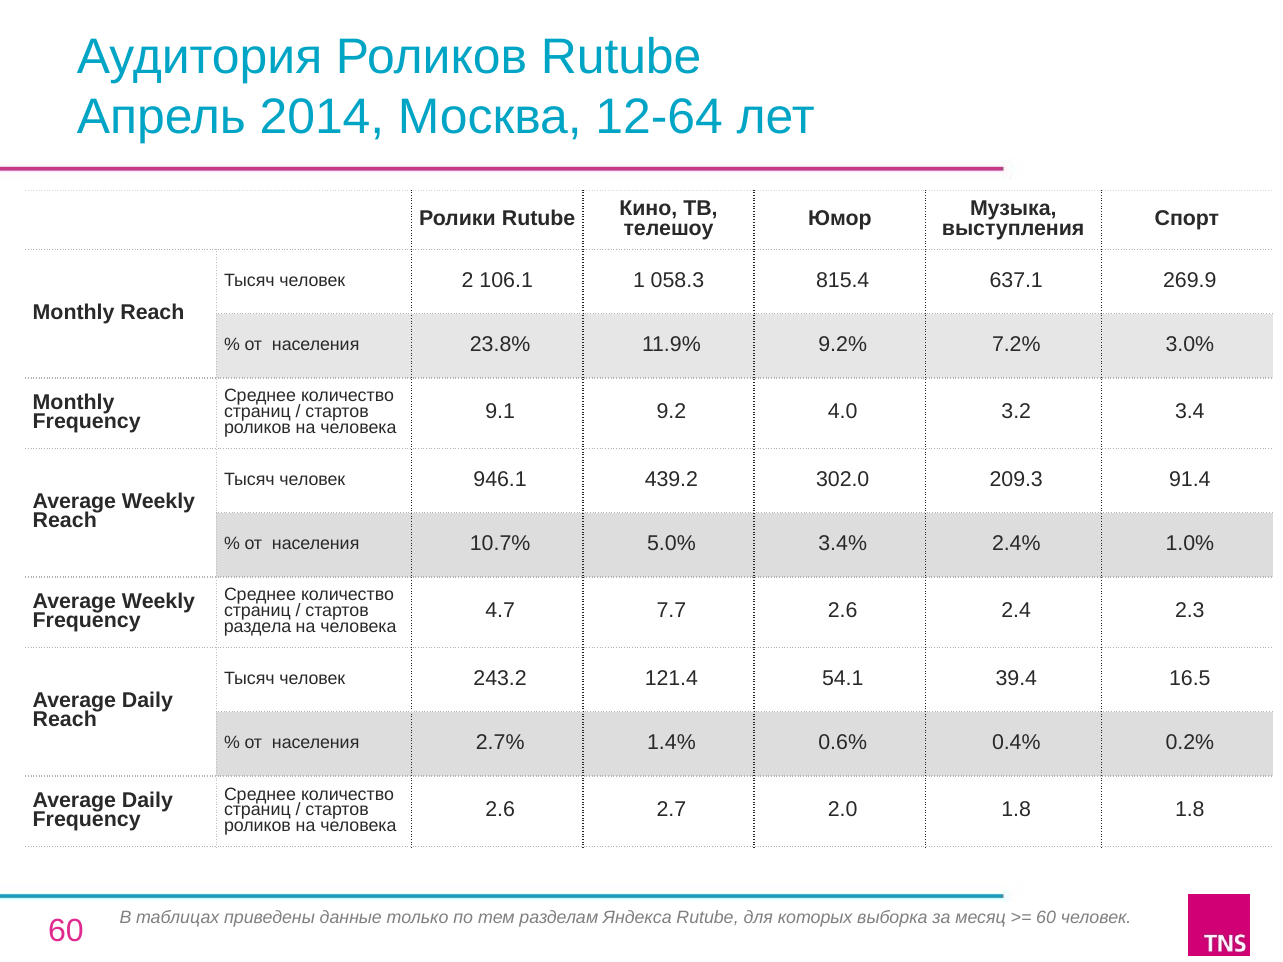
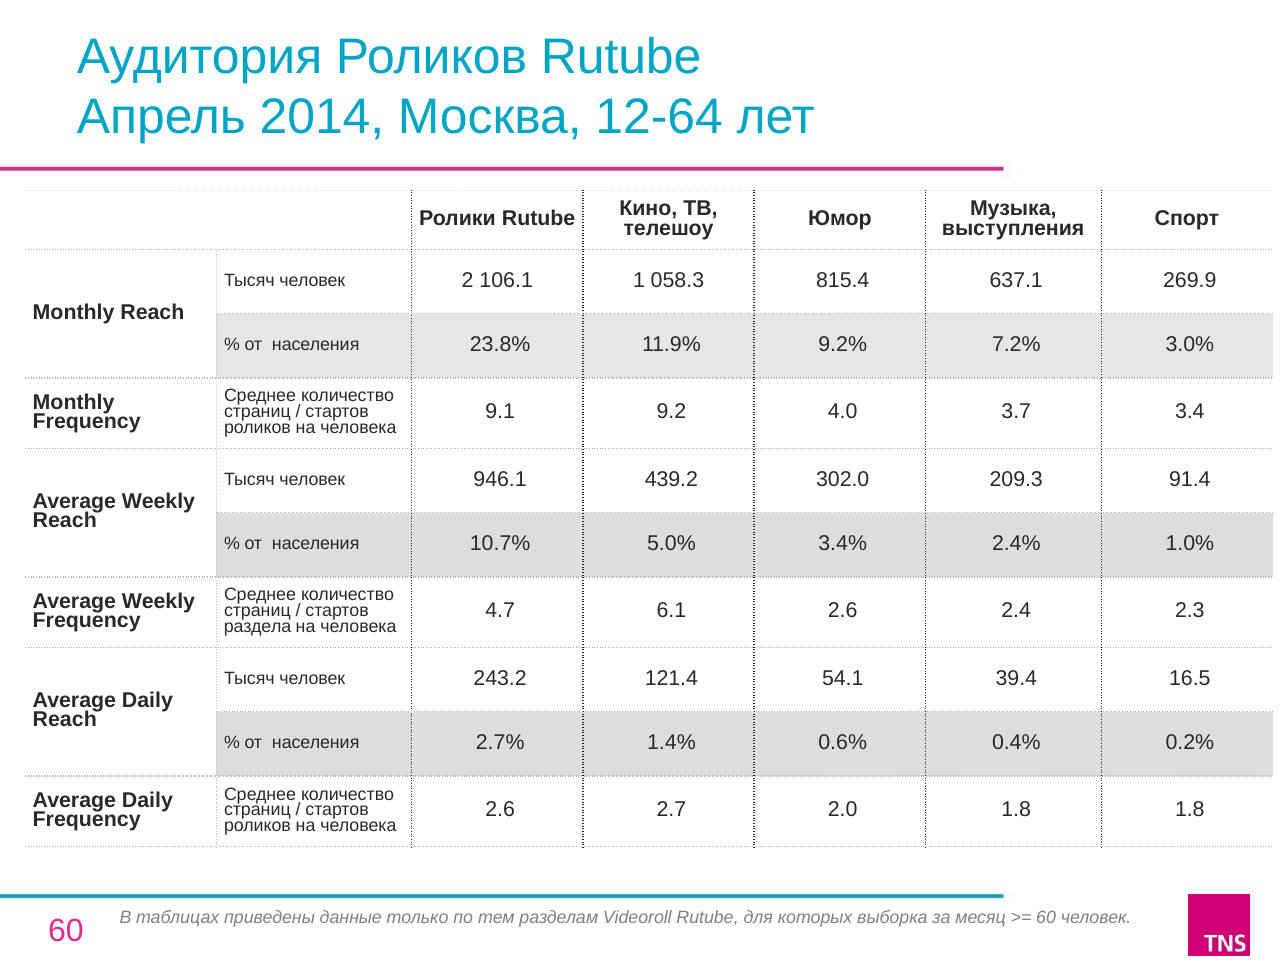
3.2: 3.2 -> 3.7
7.7: 7.7 -> 6.1
Яндекса: Яндекса -> Videoroll
